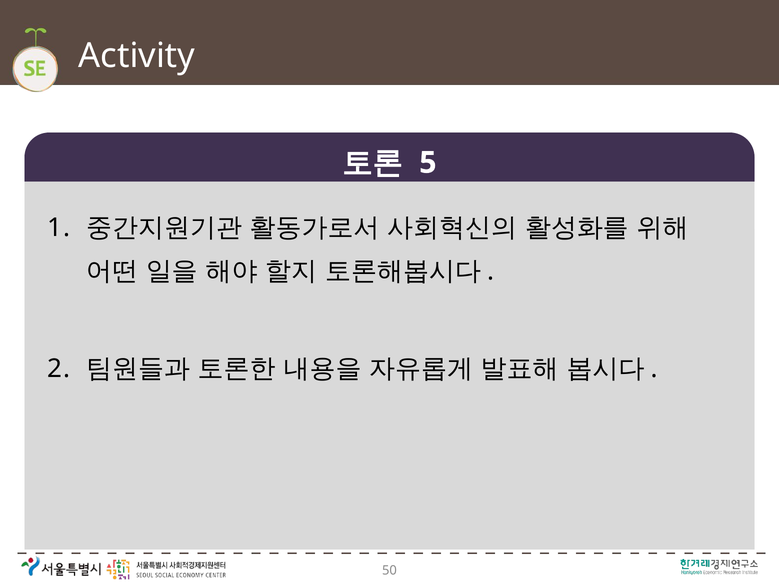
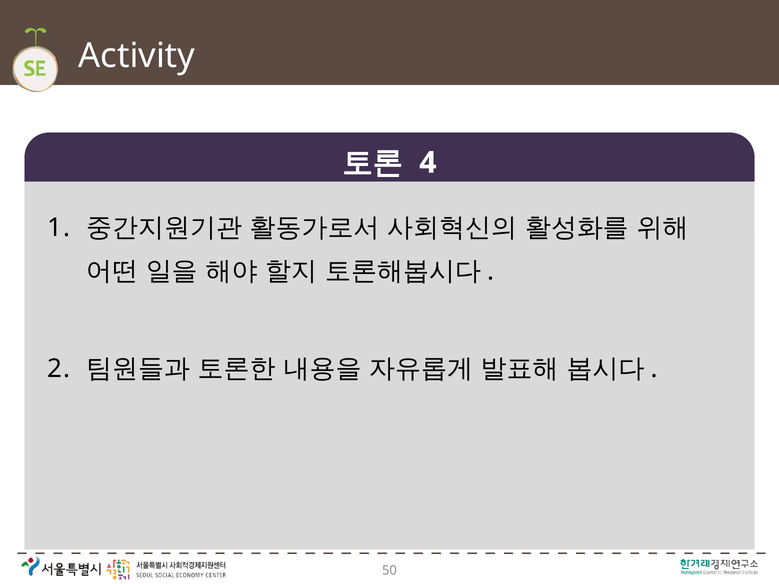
5: 5 -> 4
